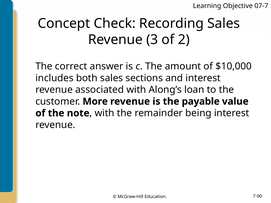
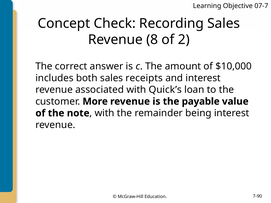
3: 3 -> 8
sections: sections -> receipts
Along’s: Along’s -> Quick’s
